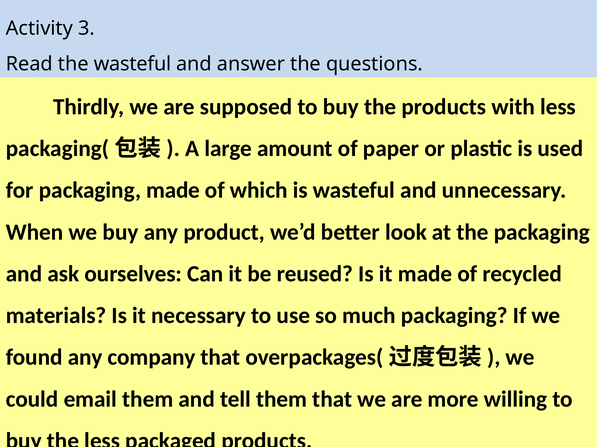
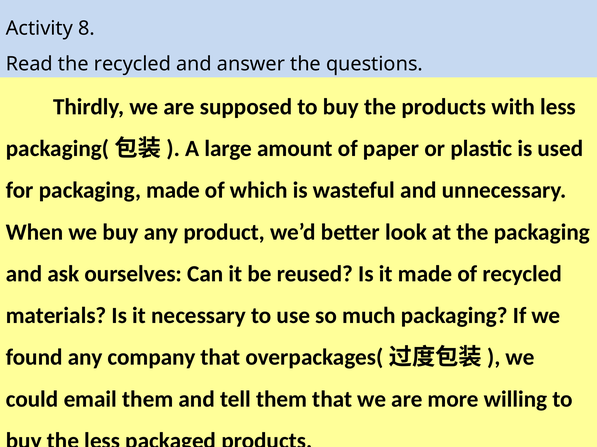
3: 3 -> 8
the wasteful: wasteful -> recycled
